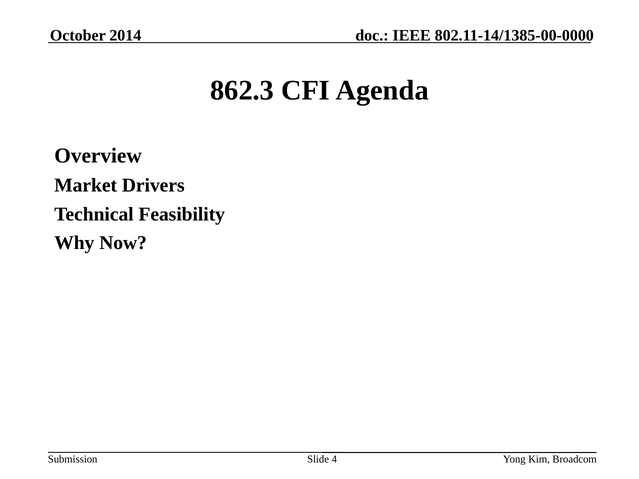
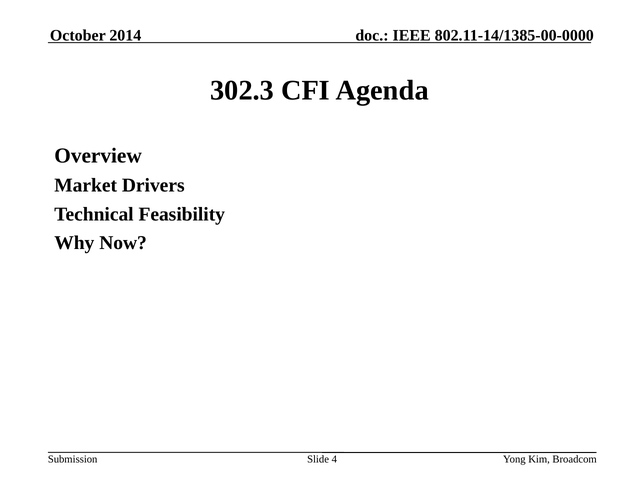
862.3: 862.3 -> 302.3
